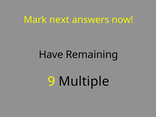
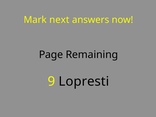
Have: Have -> Page
Multiple: Multiple -> Lopresti
